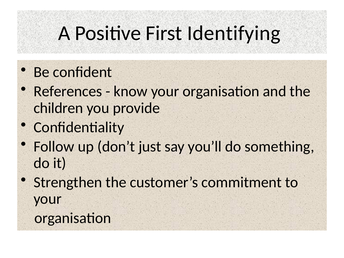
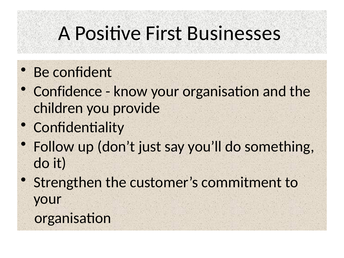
Identifying: Identifying -> Businesses
References: References -> Confidence
